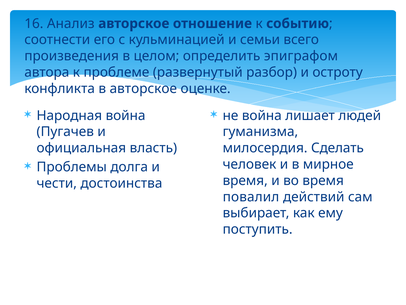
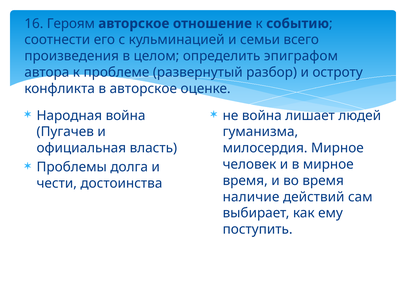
Анализ: Анализ -> Героям
милосердия Сделать: Сделать -> Мирное
повалил: повалил -> наличие
